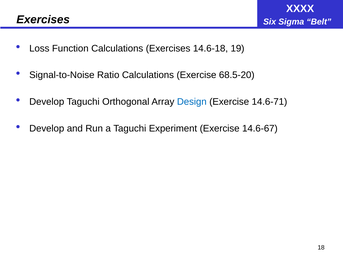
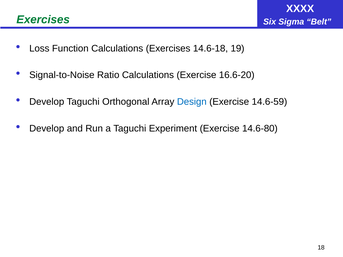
Exercises at (43, 20) colour: black -> green
68.5-20: 68.5-20 -> 16.6-20
14.6-71: 14.6-71 -> 14.6-59
14.6-67: 14.6-67 -> 14.6-80
